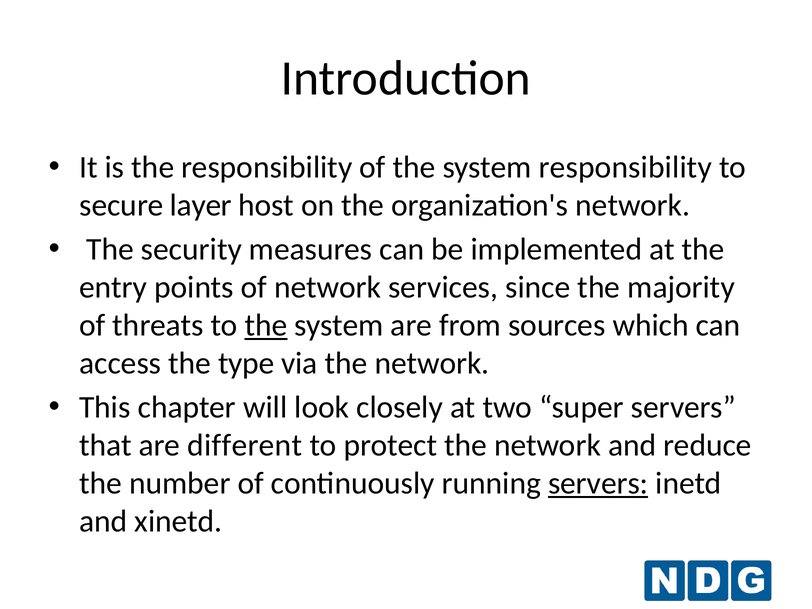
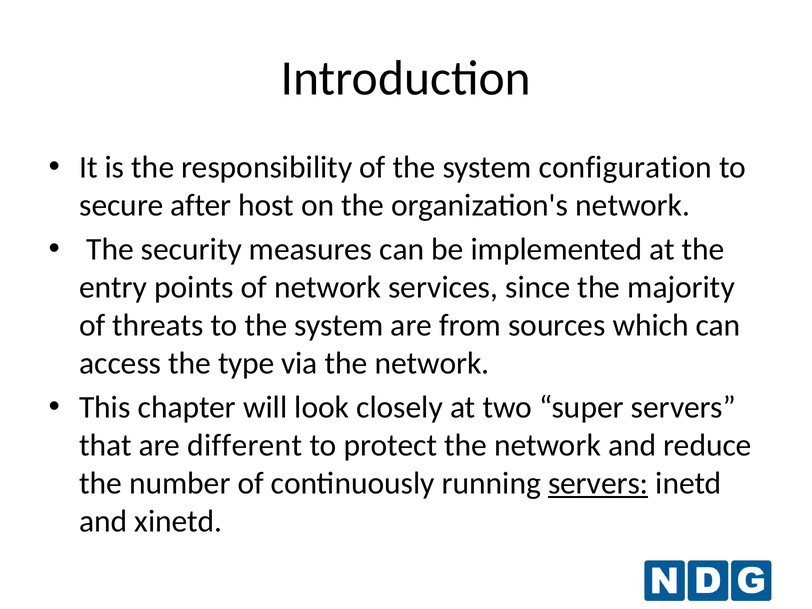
system responsibility: responsibility -> configuration
layer: layer -> after
the at (266, 325) underline: present -> none
